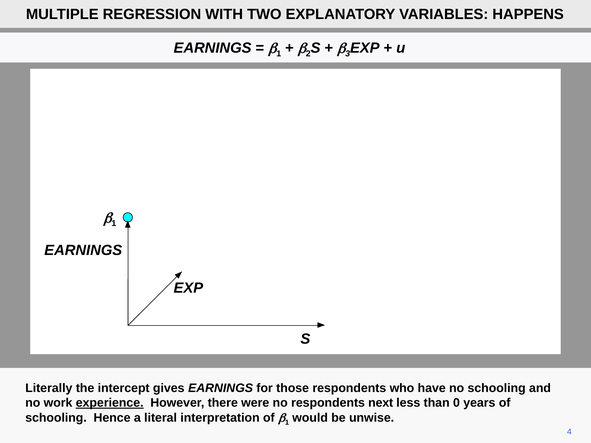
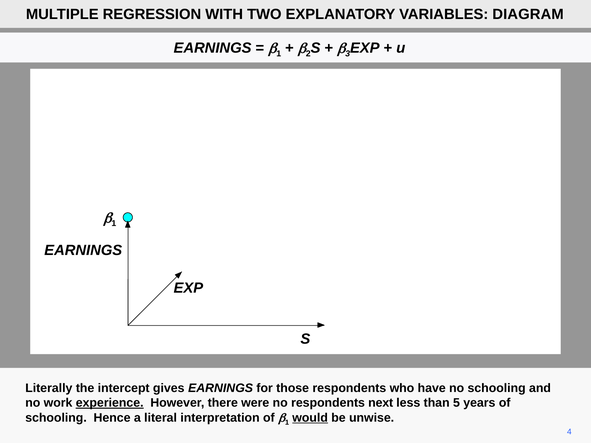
HAPPENS: HAPPENS -> DIAGRAM
0: 0 -> 5
would underline: none -> present
